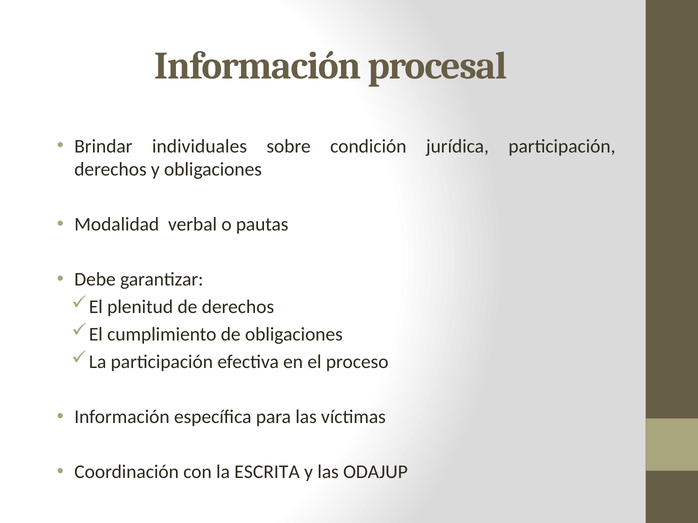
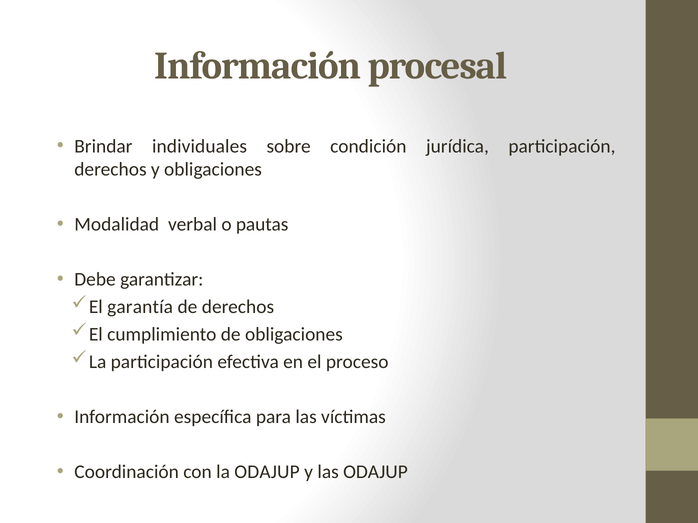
plenitud: plenitud -> garantía
la ESCRITA: ESCRITA -> ODAJUP
